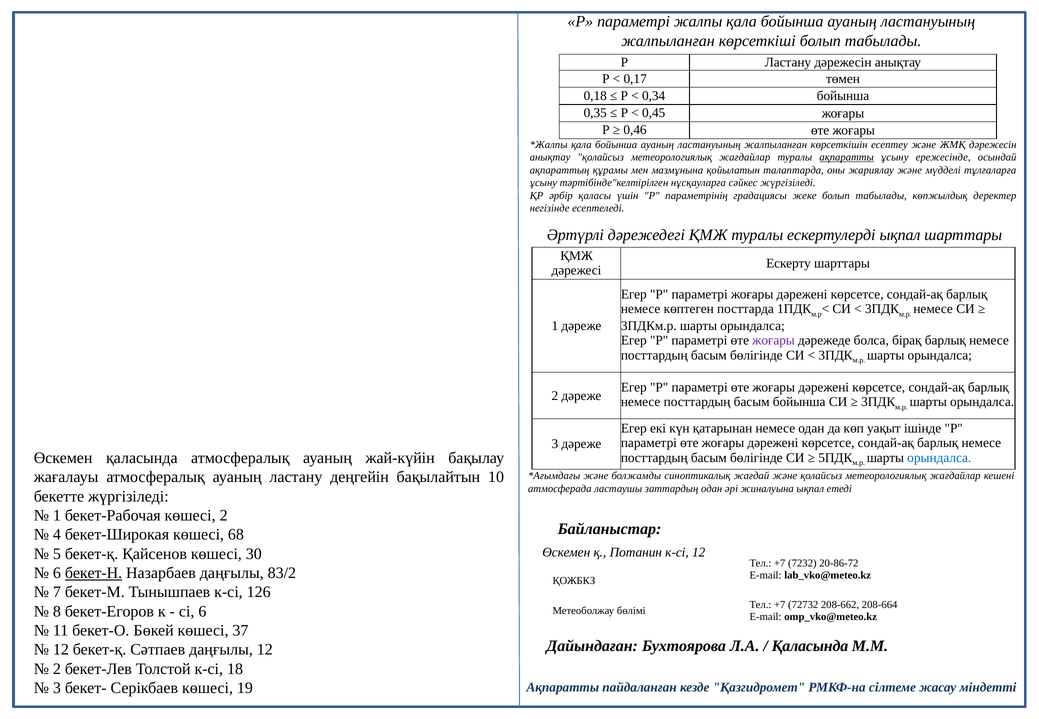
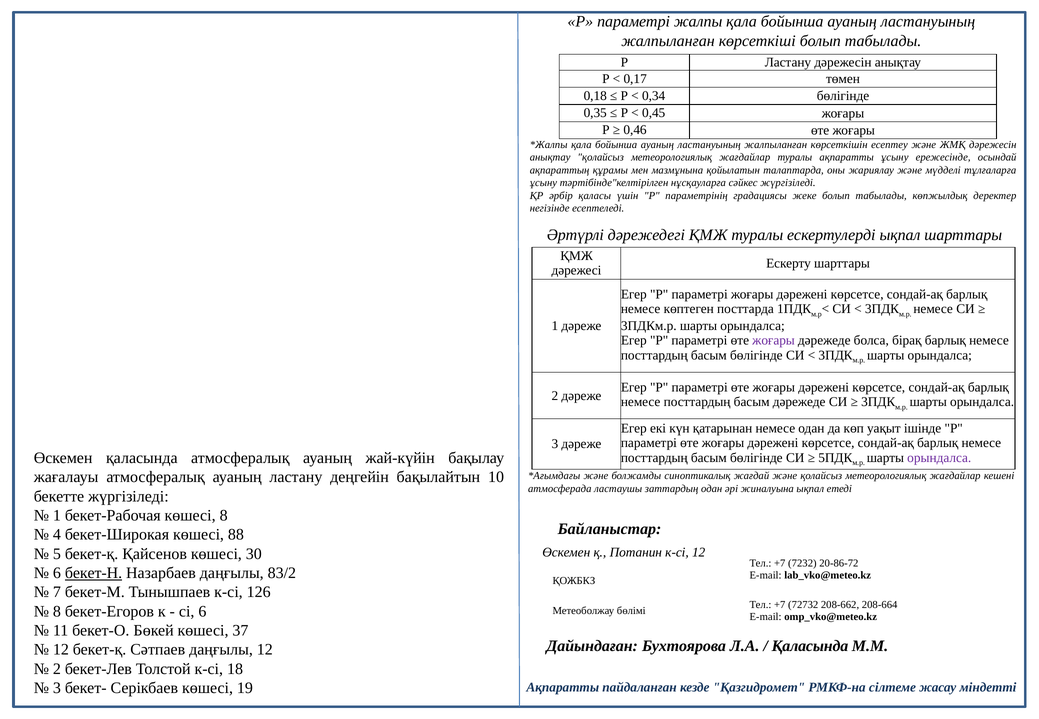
0,34 бойынша: бойынша -> бөлігінде
ақпаратты at (847, 157) underline: present -> none
басым бойынша: бойынша -> дәрежеде
орындалса at (939, 458) colour: blue -> purple
көшесі 2: 2 -> 8
68: 68 -> 88
